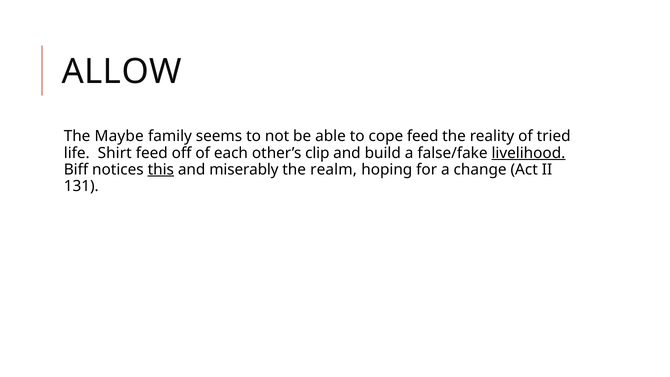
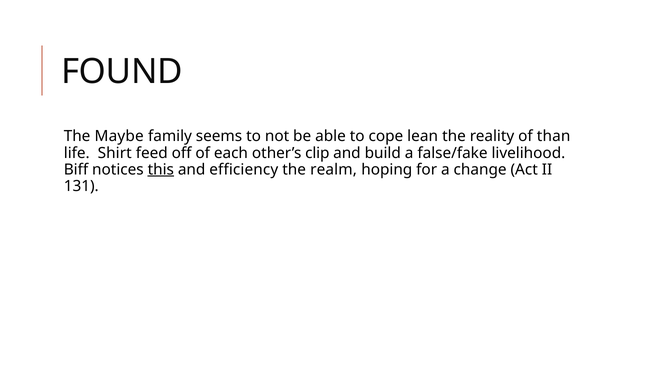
ALLOW: ALLOW -> FOUND
cope feed: feed -> lean
tried: tried -> than
livelihood underline: present -> none
miserably: miserably -> efficiency
